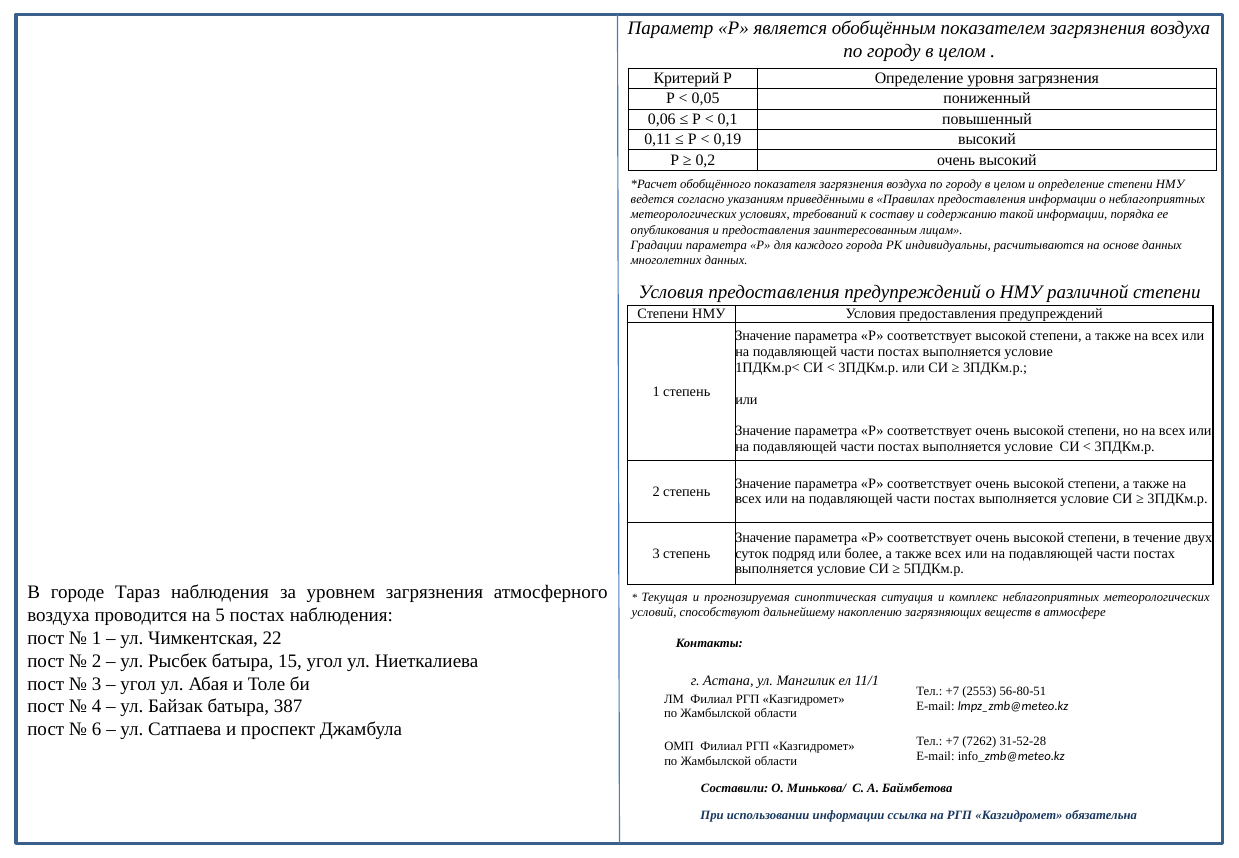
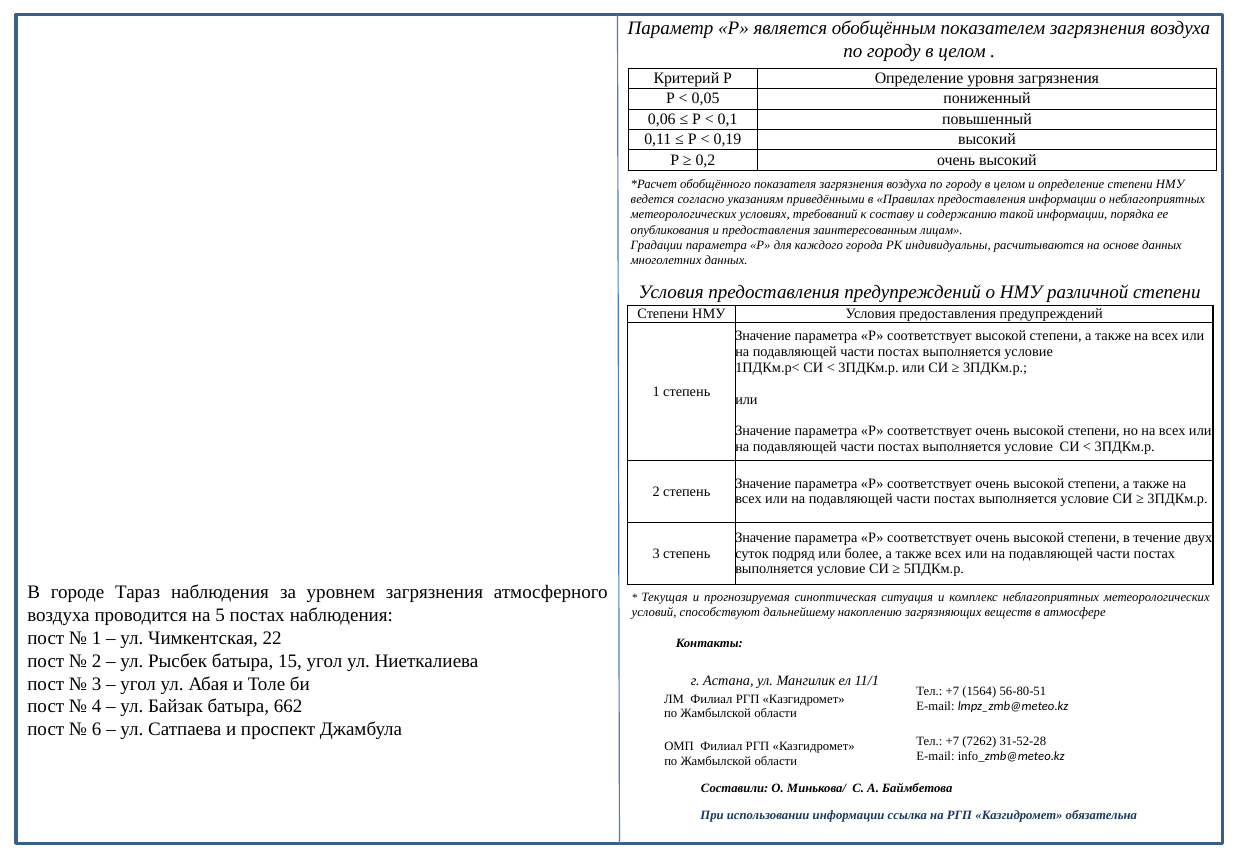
2553: 2553 -> 1564
387: 387 -> 662
